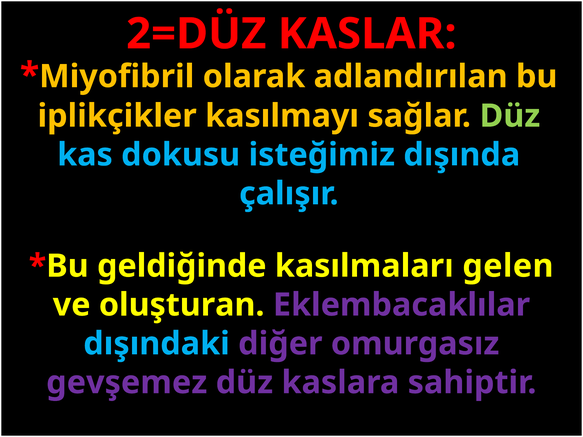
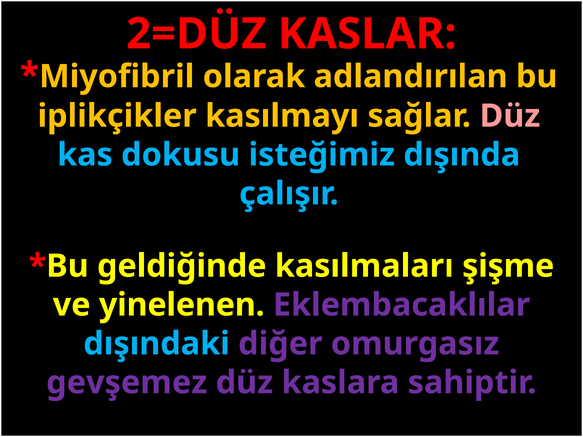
Düz at (510, 116) colour: light green -> pink
gelen: gelen -> şişme
oluşturan: oluşturan -> yinelenen
